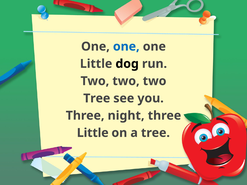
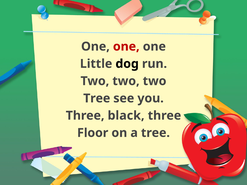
one at (126, 47) colour: blue -> red
night: night -> black
Little at (93, 133): Little -> Floor
